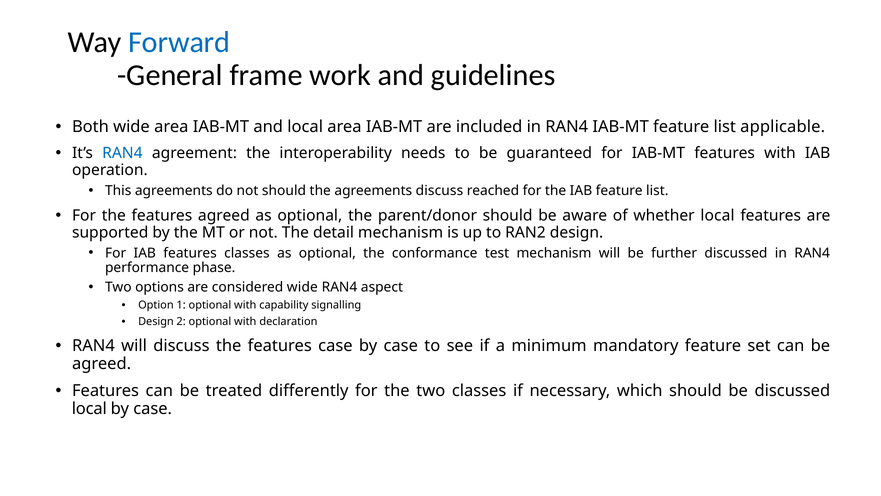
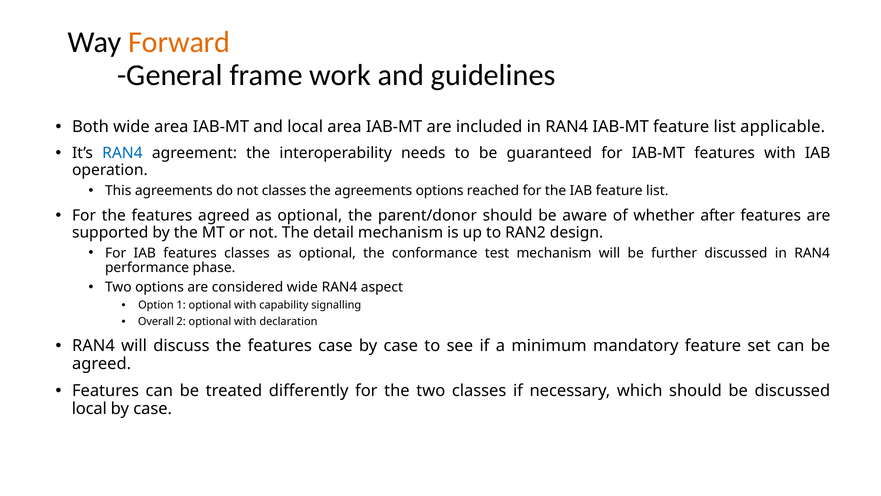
Forward colour: blue -> orange
not should: should -> classes
agreements discuss: discuss -> options
whether local: local -> after
Design at (156, 322): Design -> Overall
